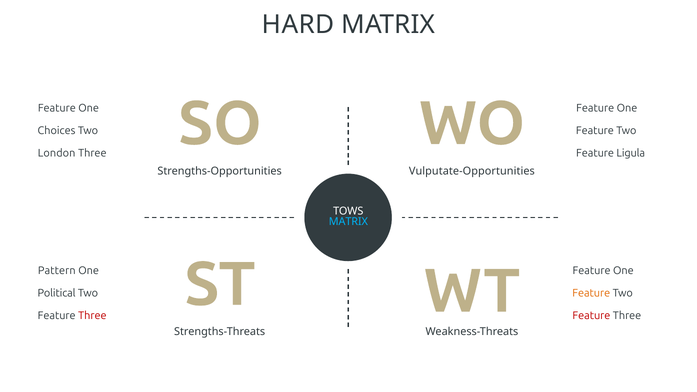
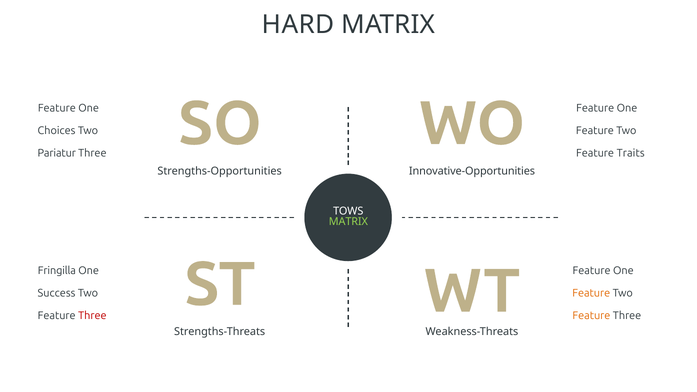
London: London -> Pariatur
Ligula: Ligula -> Traits
Vulputate-Opportunities: Vulputate-Opportunities -> Innovative-Opportunities
MATRIX at (348, 222) colour: light blue -> light green
Pattern: Pattern -> Fringilla
Political: Political -> Success
Feature at (591, 316) colour: red -> orange
